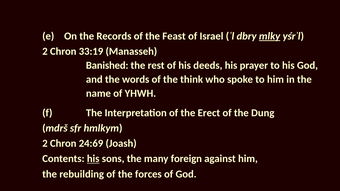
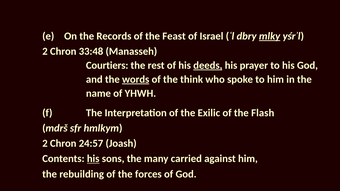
33:19: 33:19 -> 33:48
Banished: Banished -> Courtiers
deeds underline: none -> present
words underline: none -> present
Erect: Erect -> Exilic
Dung: Dung -> Flash
24:69: 24:69 -> 24:57
foreign: foreign -> carried
